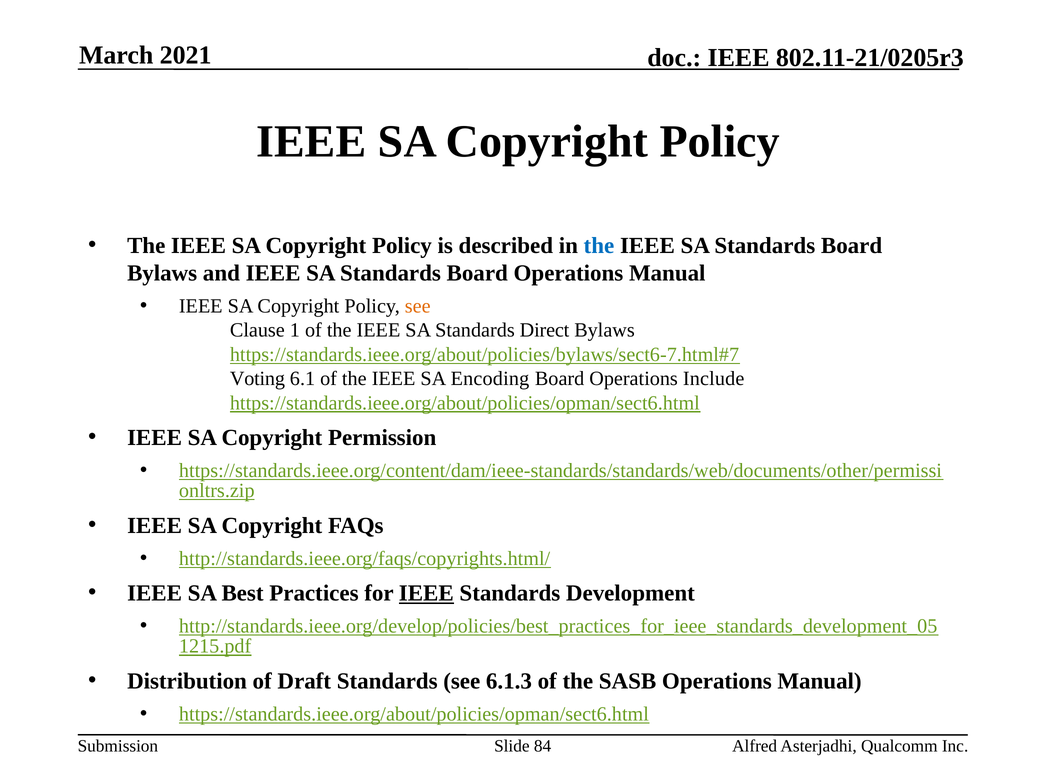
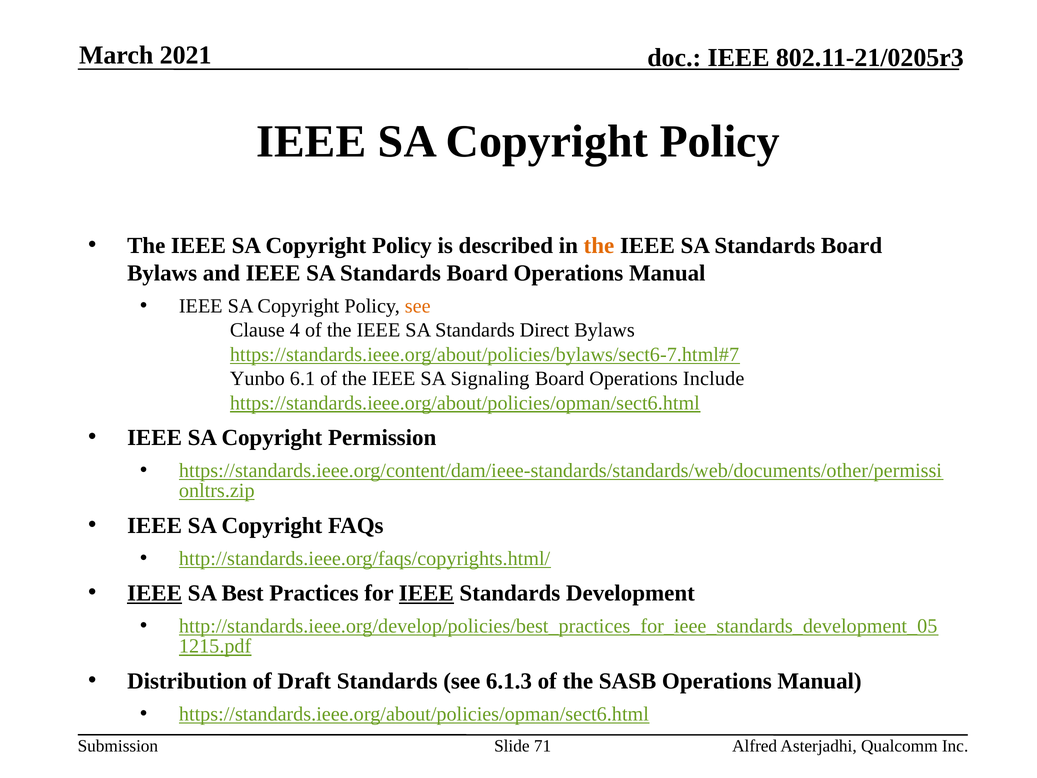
the at (599, 245) colour: blue -> orange
1: 1 -> 4
Voting: Voting -> Yunbo
Encoding: Encoding -> Signaling
IEEE at (155, 593) underline: none -> present
84: 84 -> 71
